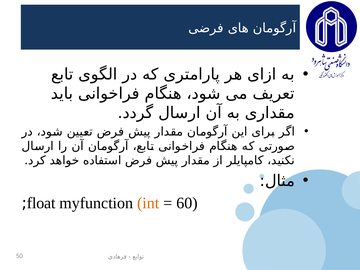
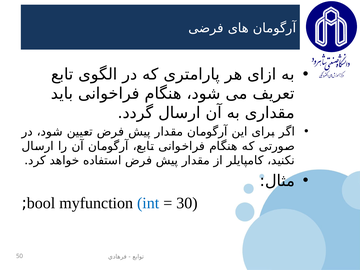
float: float -> bool
int colour: orange -> blue
60: 60 -> 30
